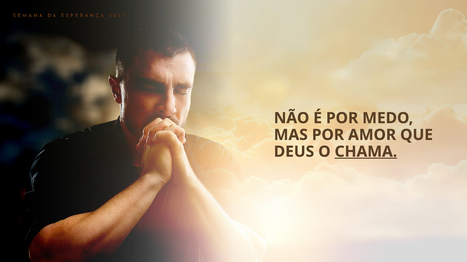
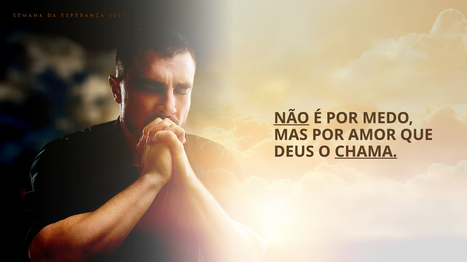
NÃO underline: none -> present
